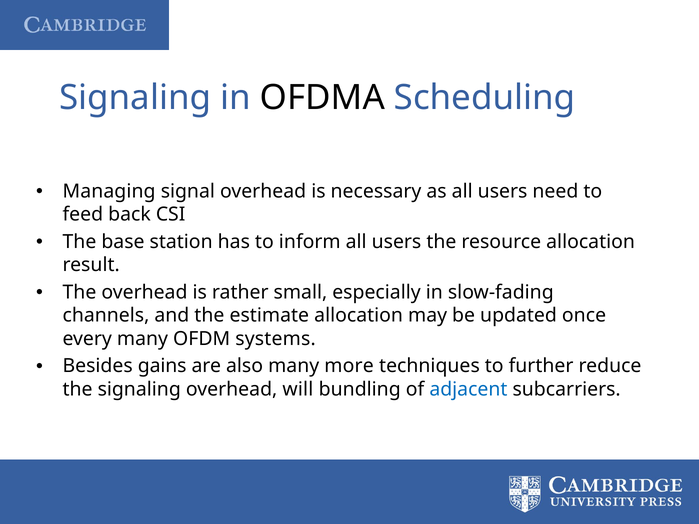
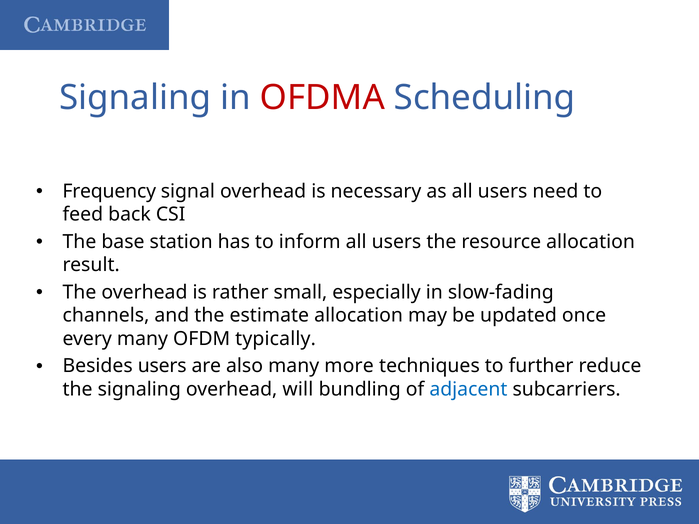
OFDMA colour: black -> red
Managing: Managing -> Frequency
systems: systems -> typically
Besides gains: gains -> users
